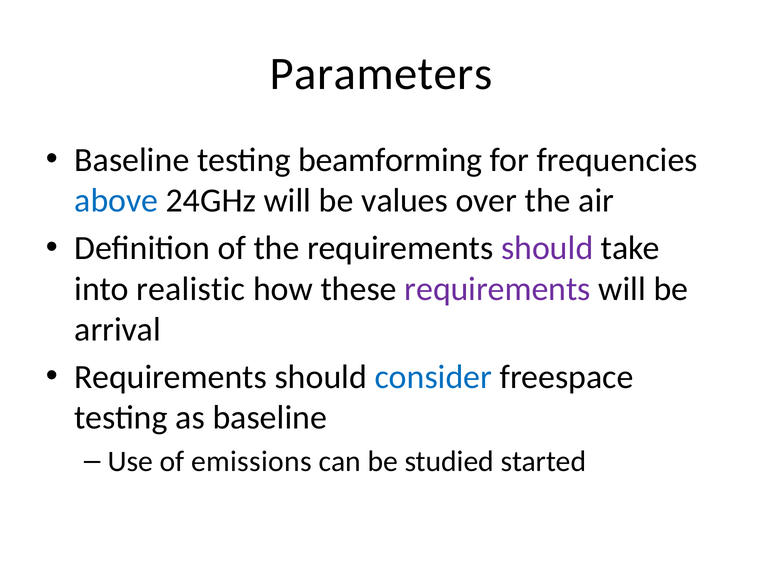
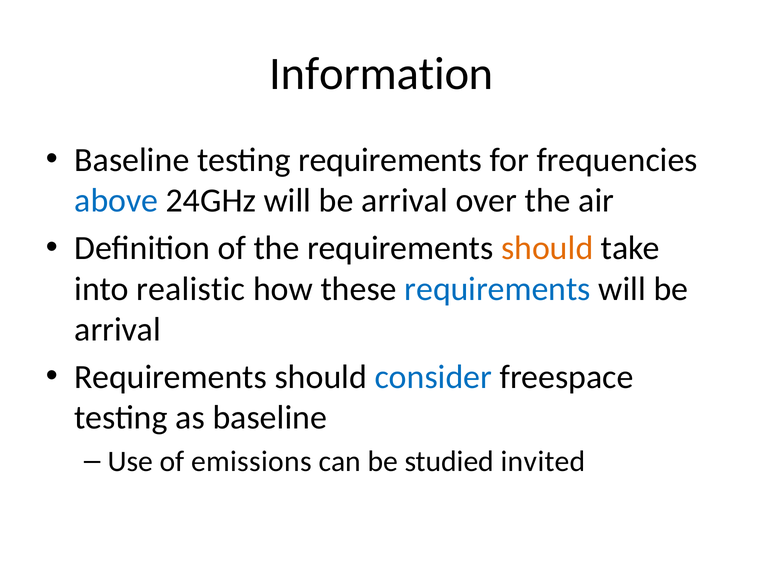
Parameters: Parameters -> Information
testing beamforming: beamforming -> requirements
24GHz will be values: values -> arrival
should at (547, 248) colour: purple -> orange
requirements at (498, 289) colour: purple -> blue
started: started -> invited
